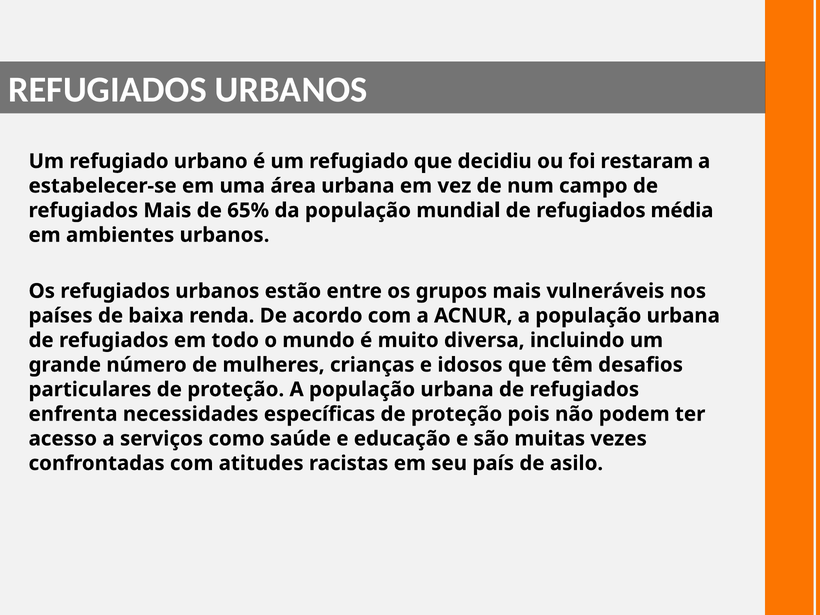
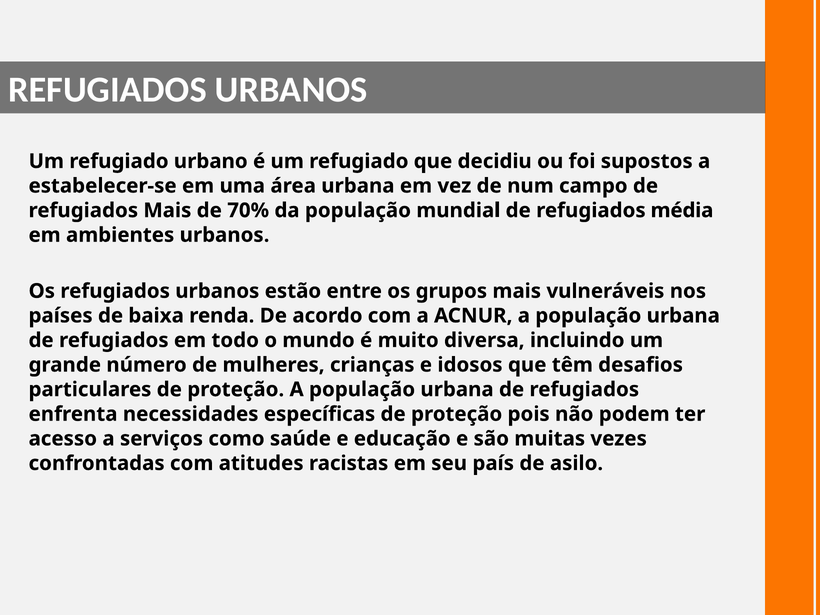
restaram: restaram -> supostos
65%: 65% -> 70%
